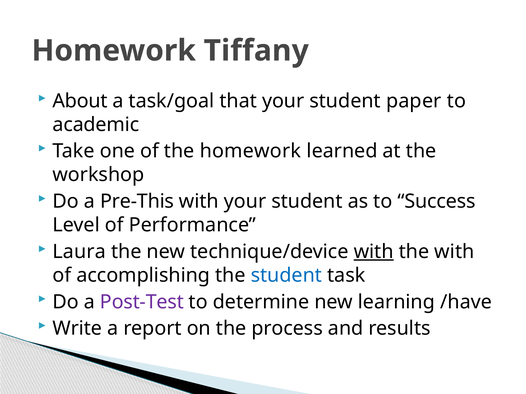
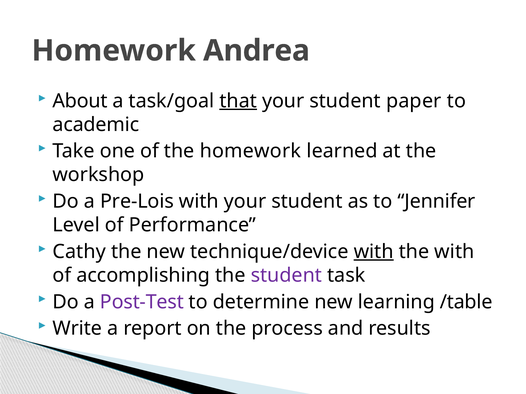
Tiffany: Tiffany -> Andrea
that underline: none -> present
Pre-This: Pre-This -> Pre-Lois
Success: Success -> Jennifer
Laura: Laura -> Cathy
student at (286, 276) colour: blue -> purple
/have: /have -> /table
